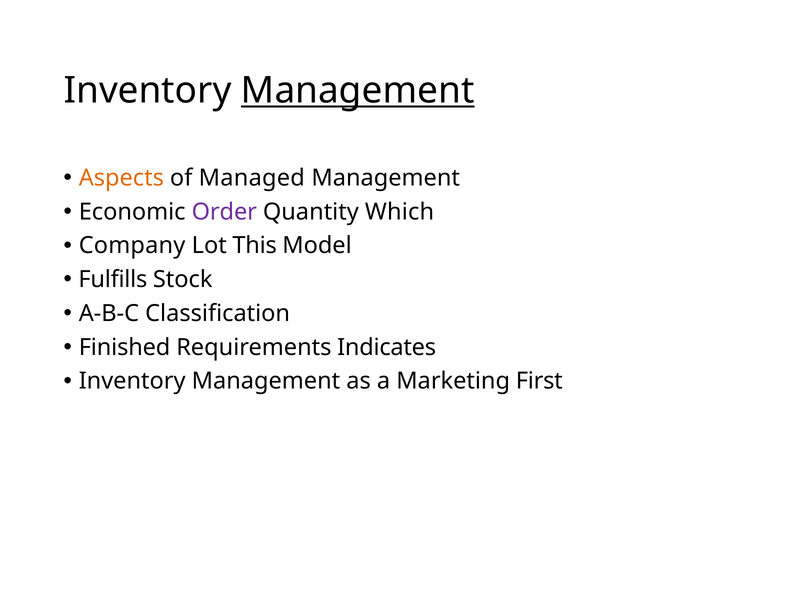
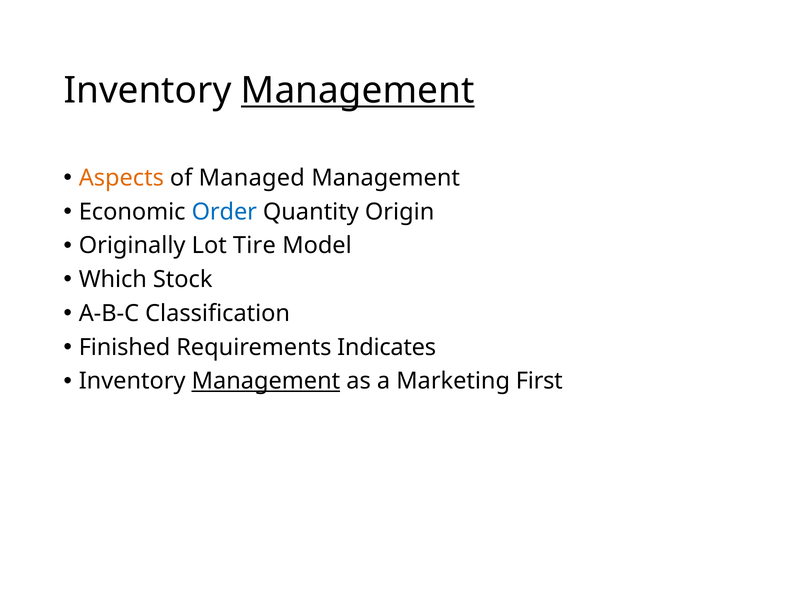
Order colour: purple -> blue
Which: Which -> Origin
Company: Company -> Originally
This: This -> Tire
Fulfills: Fulfills -> Which
Management at (266, 381) underline: none -> present
